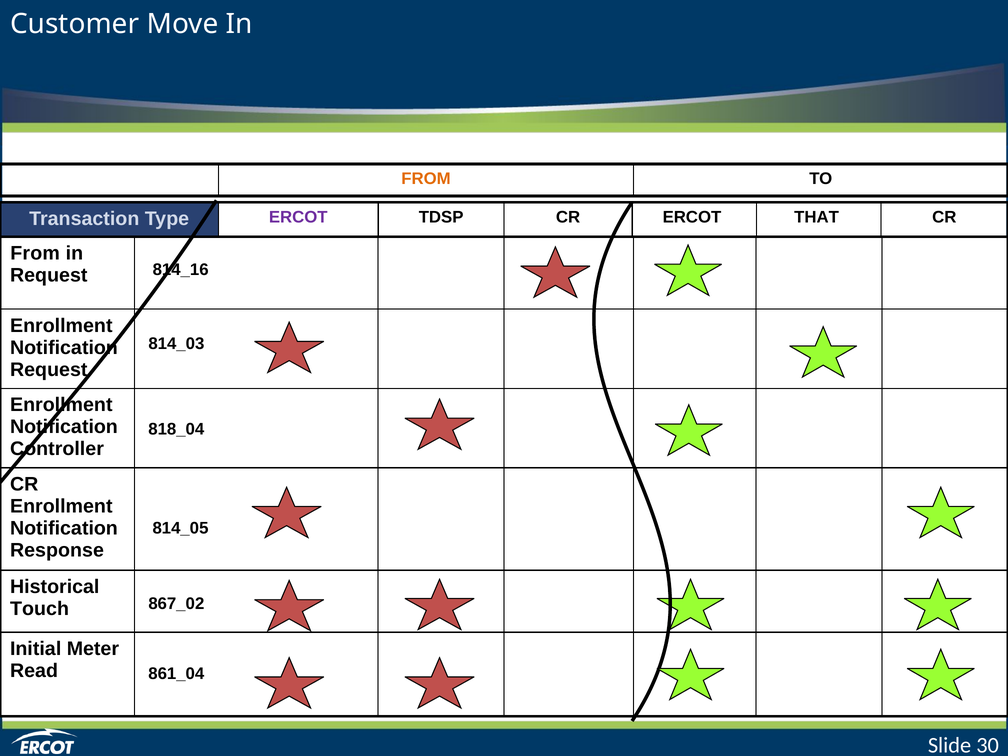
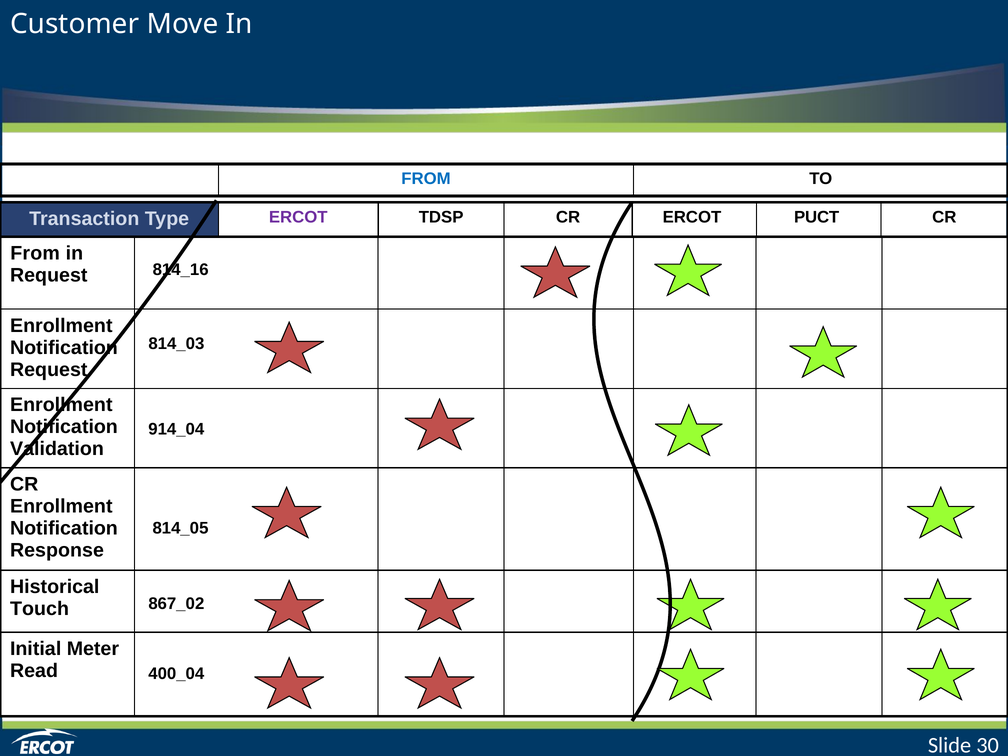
FROM at (426, 179) colour: orange -> blue
THAT: THAT -> PUCT
818_04: 818_04 -> 914_04
Controller: Controller -> Validation
861_04: 861_04 -> 400_04
